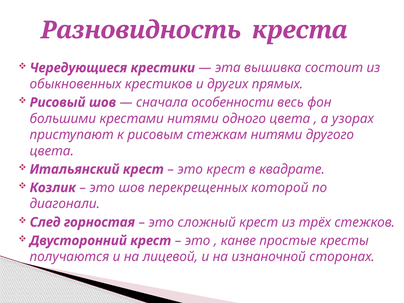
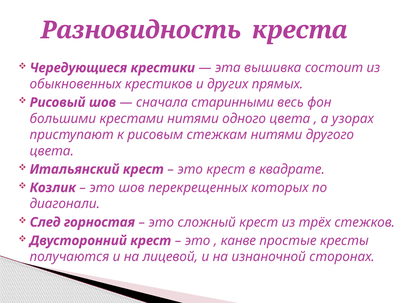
особенности: особенности -> старинными
которой: которой -> которых
